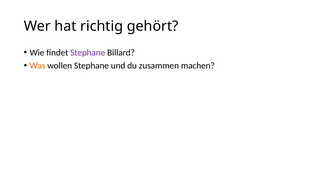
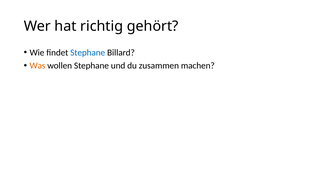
Stephane at (88, 53) colour: purple -> blue
